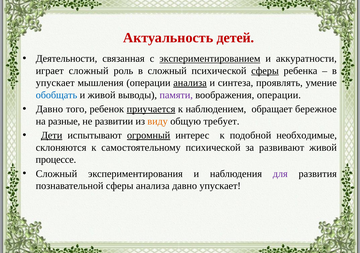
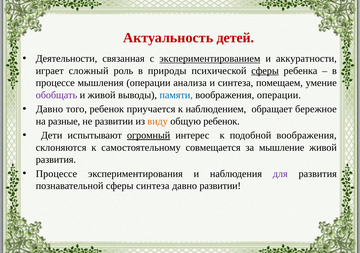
в сложный: сложный -> природы
упускает at (55, 83): упускает -> процессе
анализа at (190, 83) underline: present -> none
проявлять: проявлять -> помещаем
обобщать colour: blue -> purple
памяти colour: purple -> blue
приучается underline: present -> none
общую требует: требует -> ребенок
Дети underline: present -> none
подобной необходимые: необходимые -> воображения
самостоятельному психической: психической -> совмещается
развивают: развивают -> мышление
процессе at (56, 160): процессе -> развития
Сложный at (56, 174): Сложный -> Процессе
сферы анализа: анализа -> синтеза
давно упускает: упускает -> развитии
